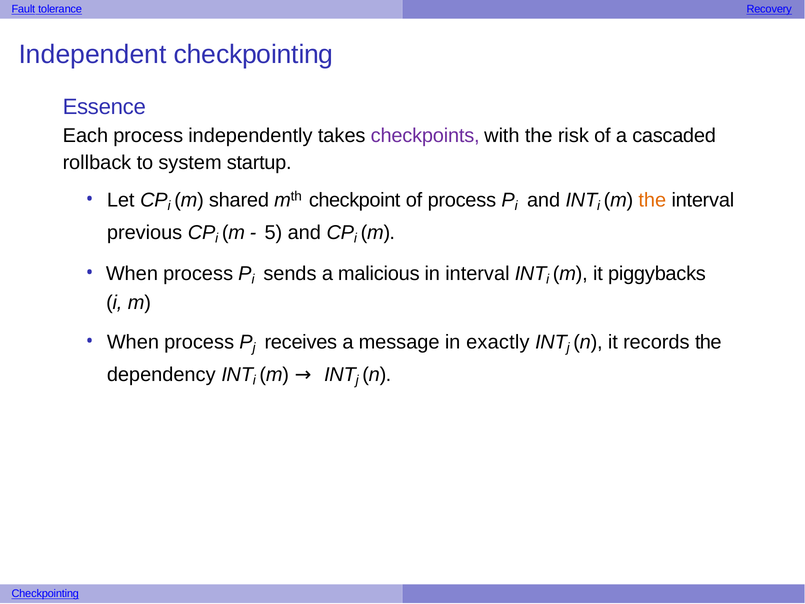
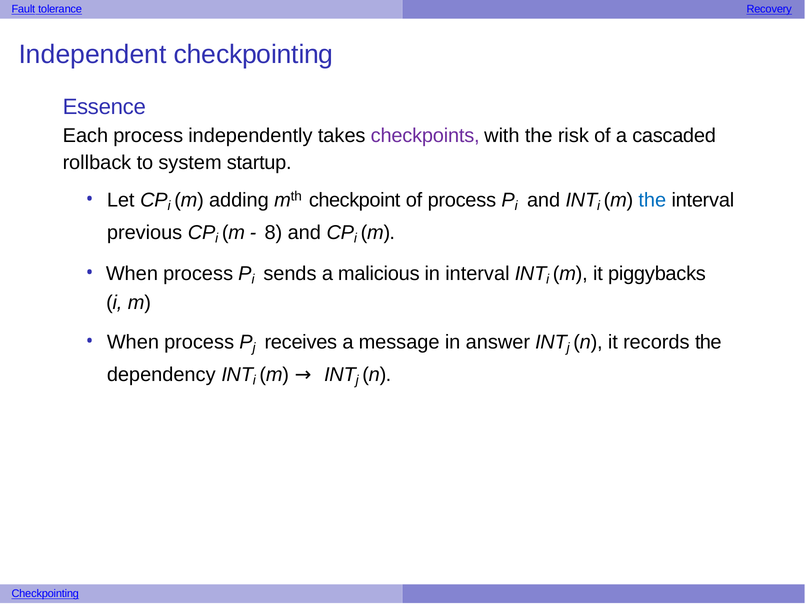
shared: shared -> adding
the at (652, 200) colour: orange -> blue
5: 5 -> 8
exactly: exactly -> answer
